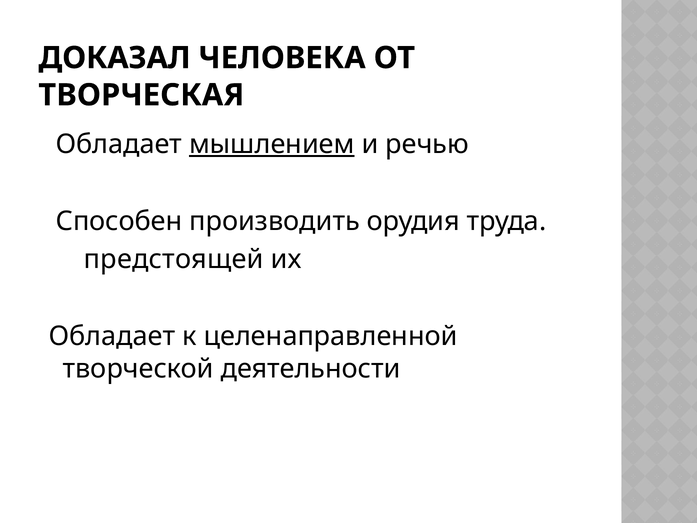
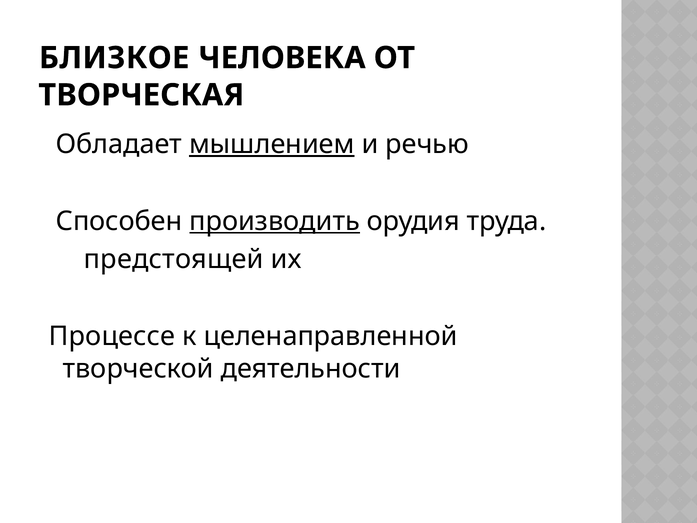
ДОКАЗАЛ: ДОКАЗАЛ -> БЛИЗКОЕ
производить underline: none -> present
Обладает at (112, 336): Обладает -> Процессе
